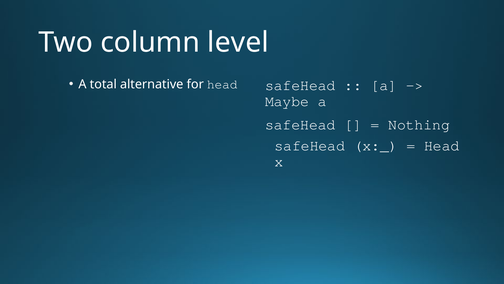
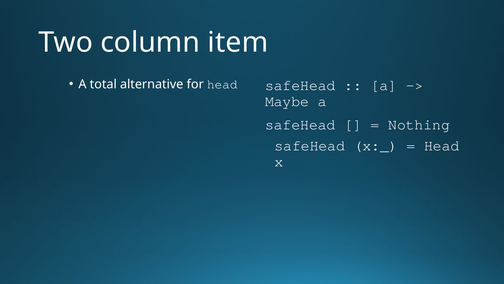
level: level -> item
